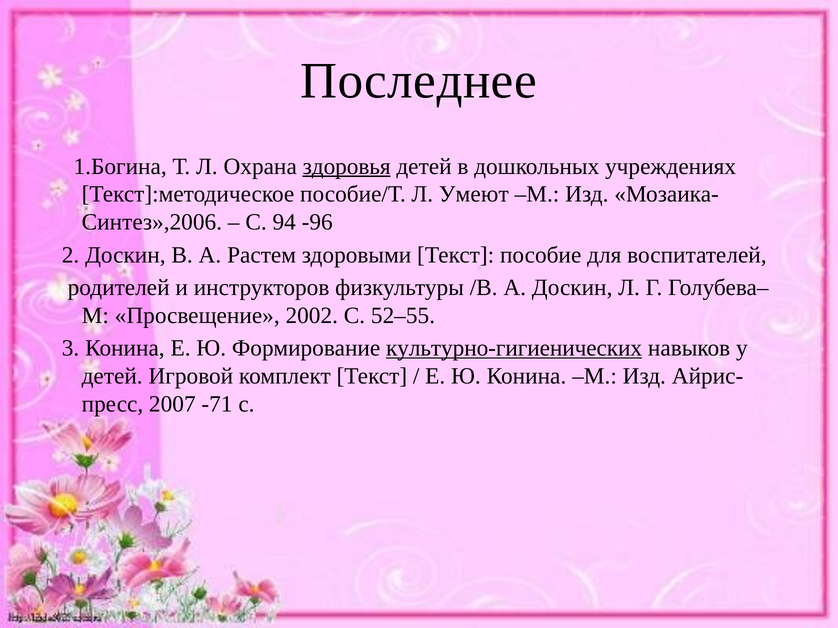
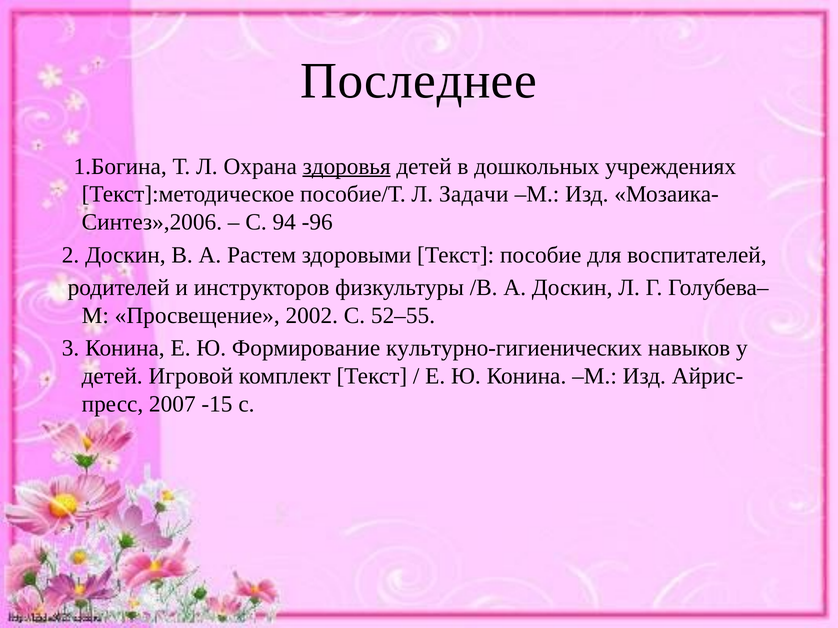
Умеют: Умеют -> Задачи
культурно-гигиенических underline: present -> none
-71: -71 -> -15
